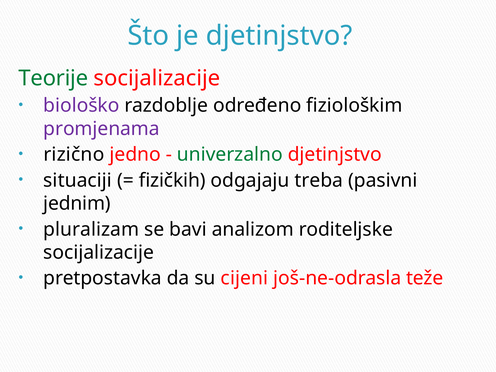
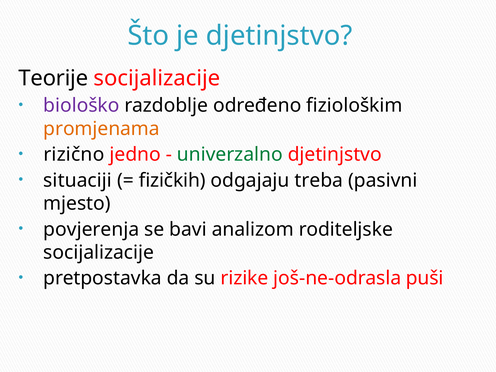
Teorije colour: green -> black
promjenama colour: purple -> orange
jednim: jednim -> mjesto
pluralizam: pluralizam -> povjerenja
cijeni: cijeni -> rizike
teže: teže -> puši
